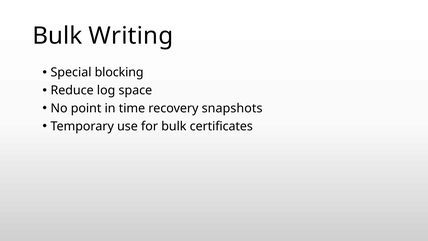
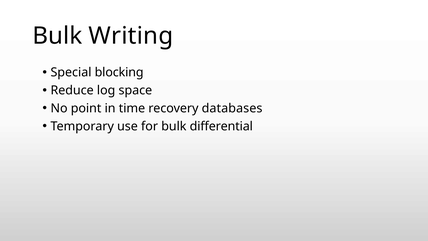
snapshots: snapshots -> databases
certificates: certificates -> differential
